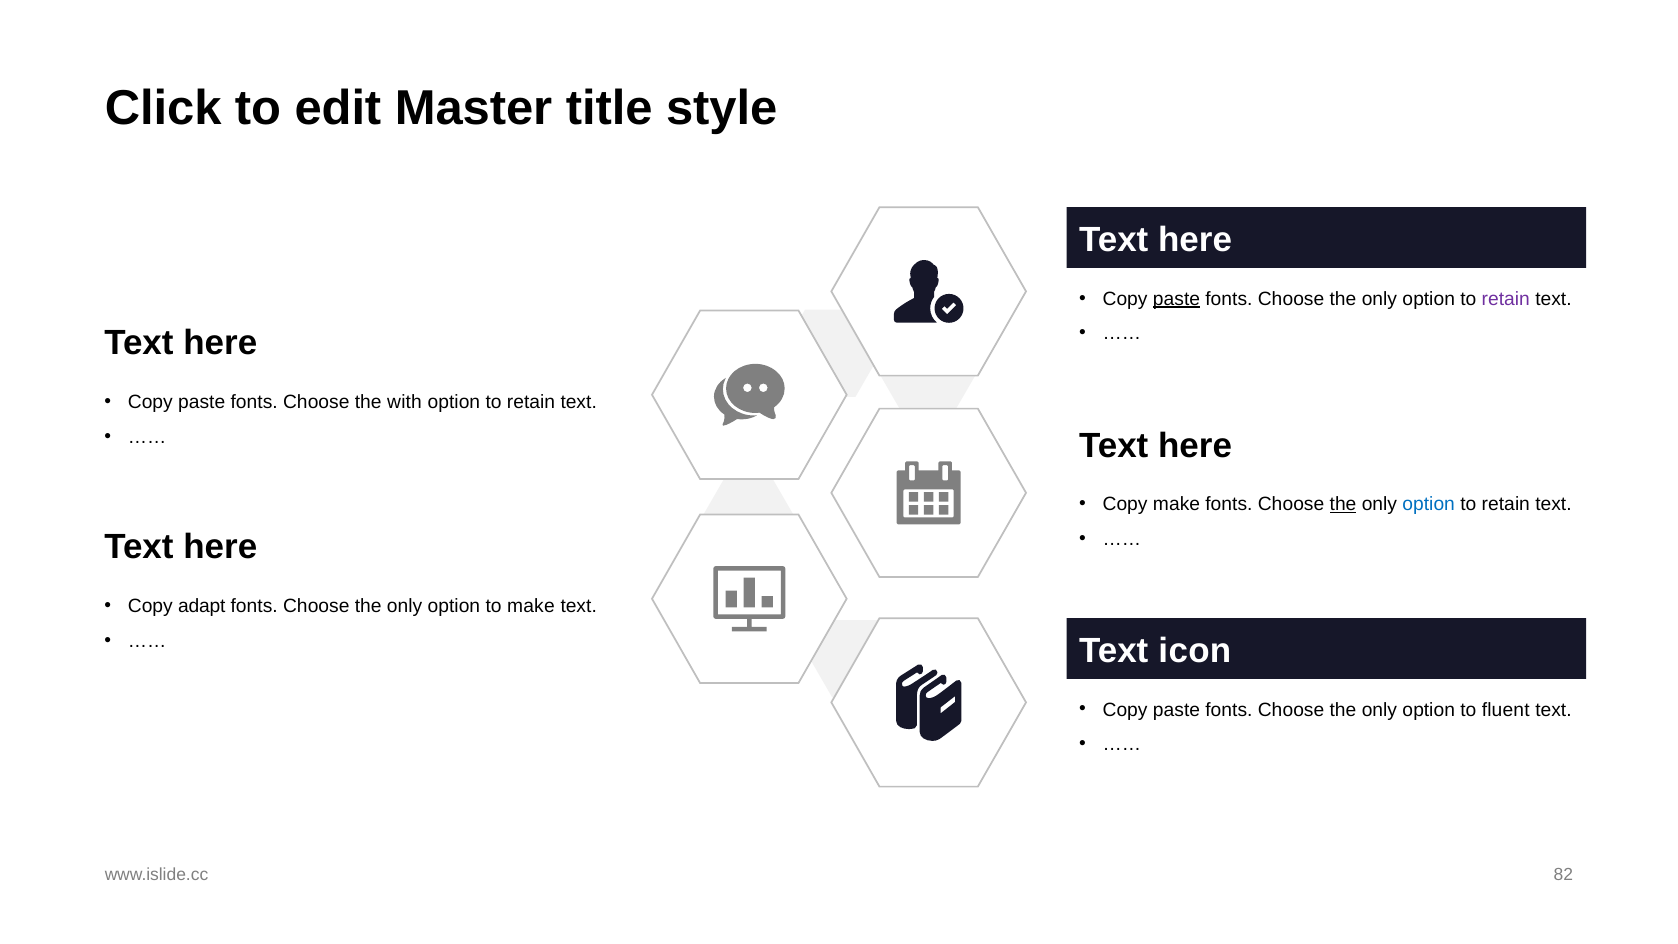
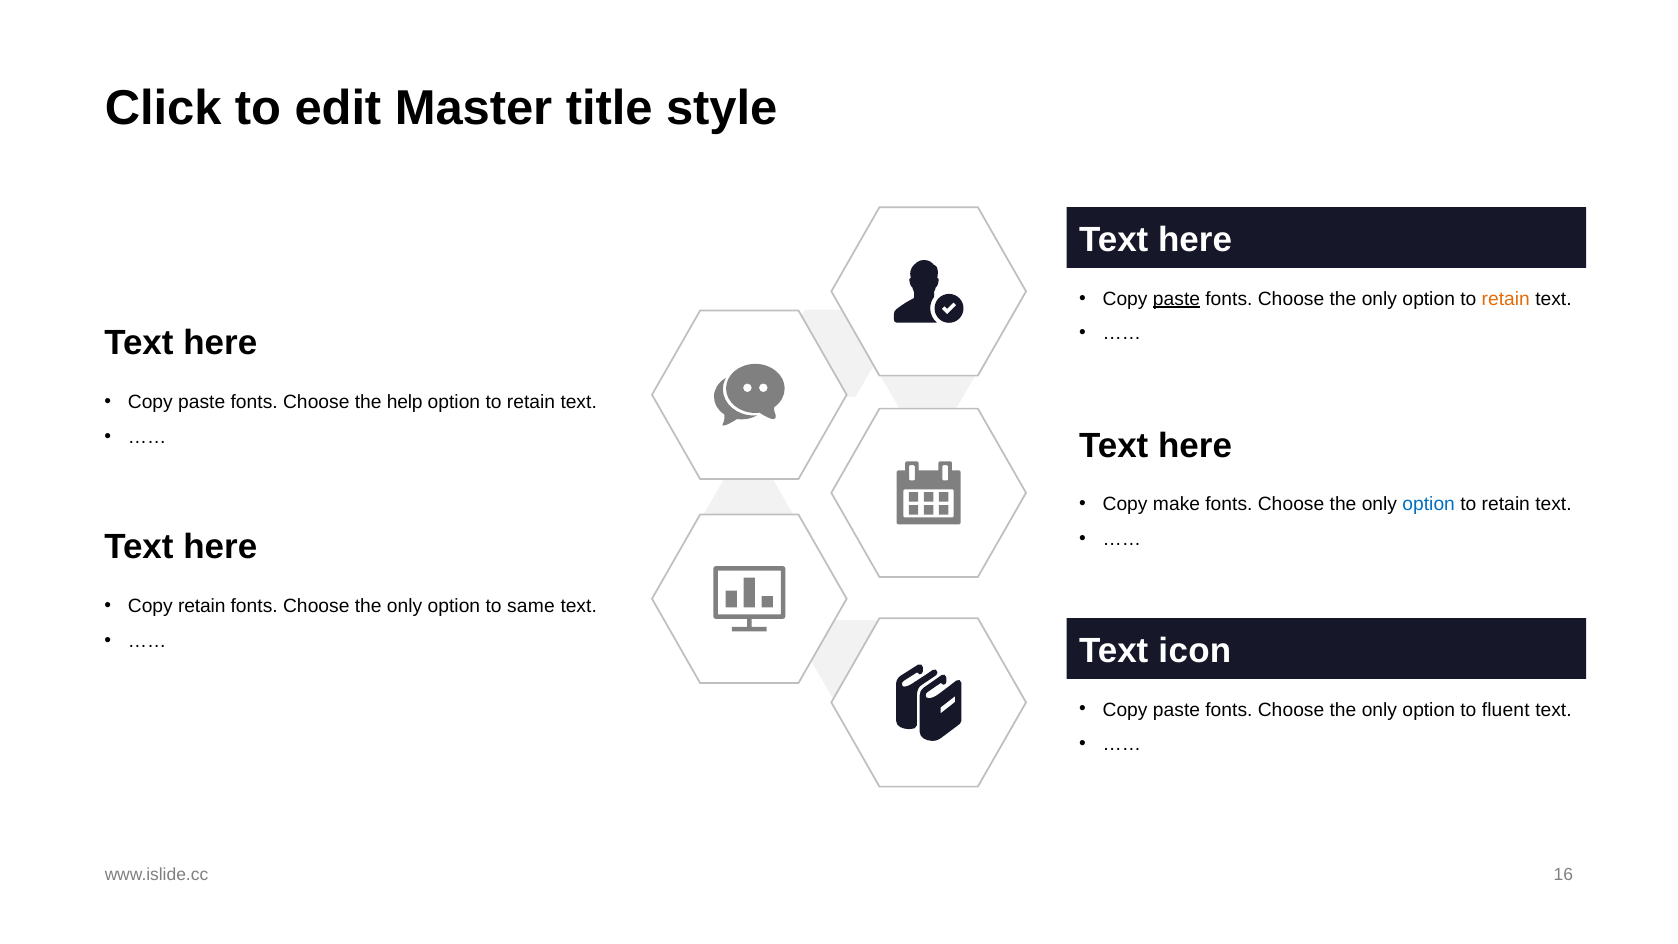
retain at (1506, 299) colour: purple -> orange
with: with -> help
the at (1343, 504) underline: present -> none
Copy adapt: adapt -> retain
to make: make -> same
82: 82 -> 16
